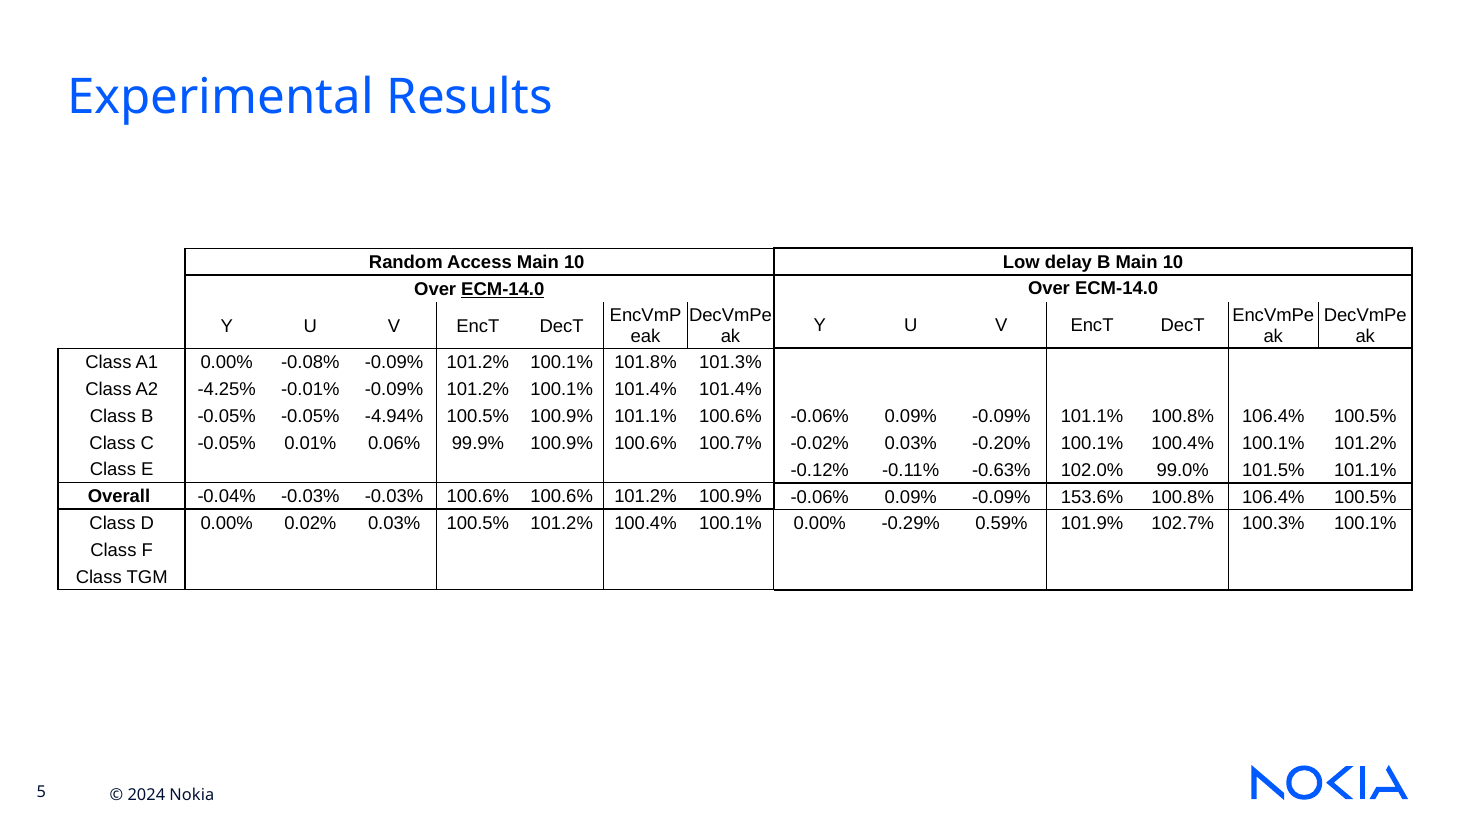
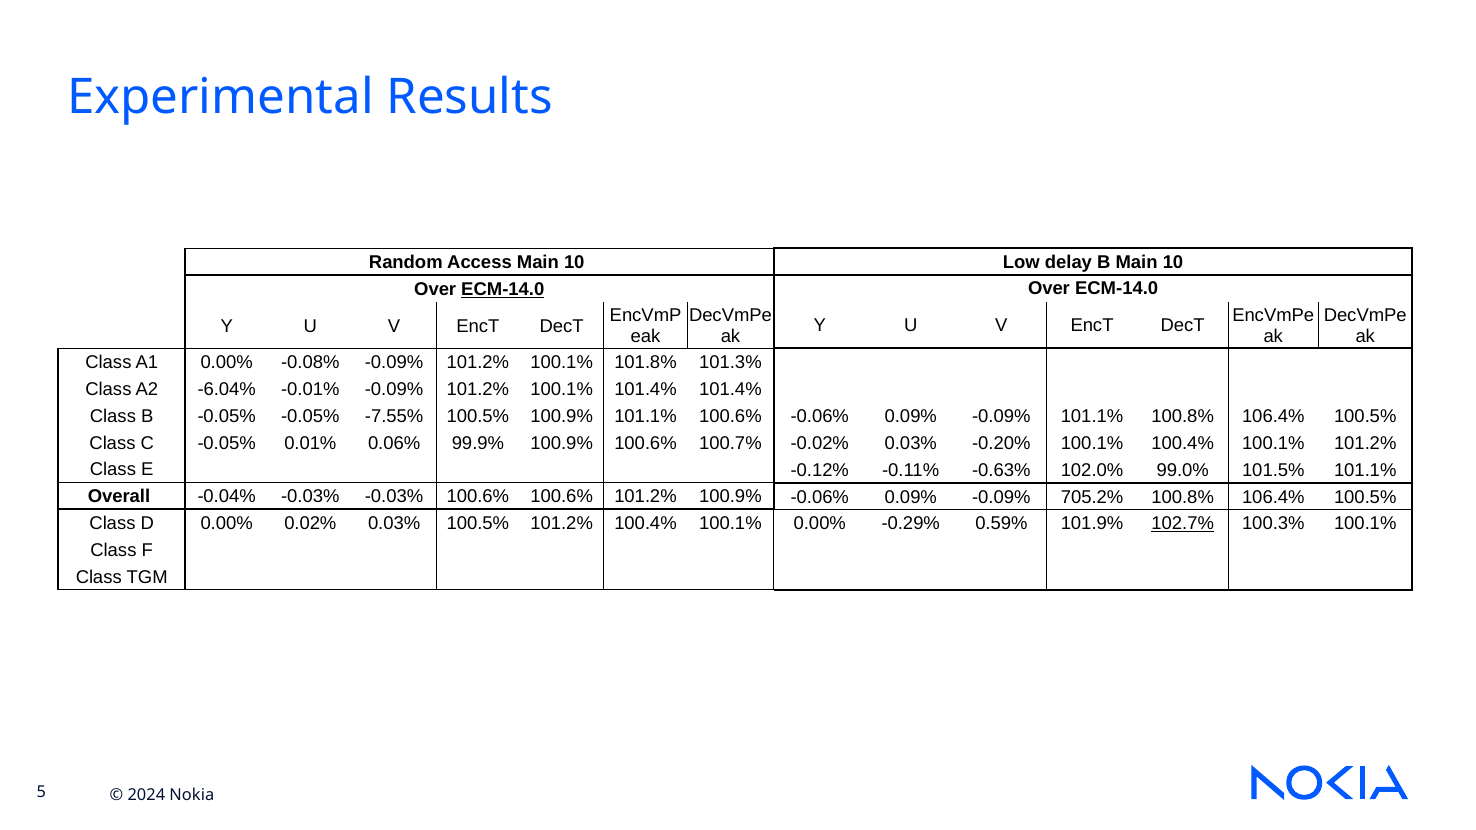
-4.25%: -4.25% -> -6.04%
-4.94%: -4.94% -> -7.55%
153.6%: 153.6% -> 705.2%
102.7% underline: none -> present
